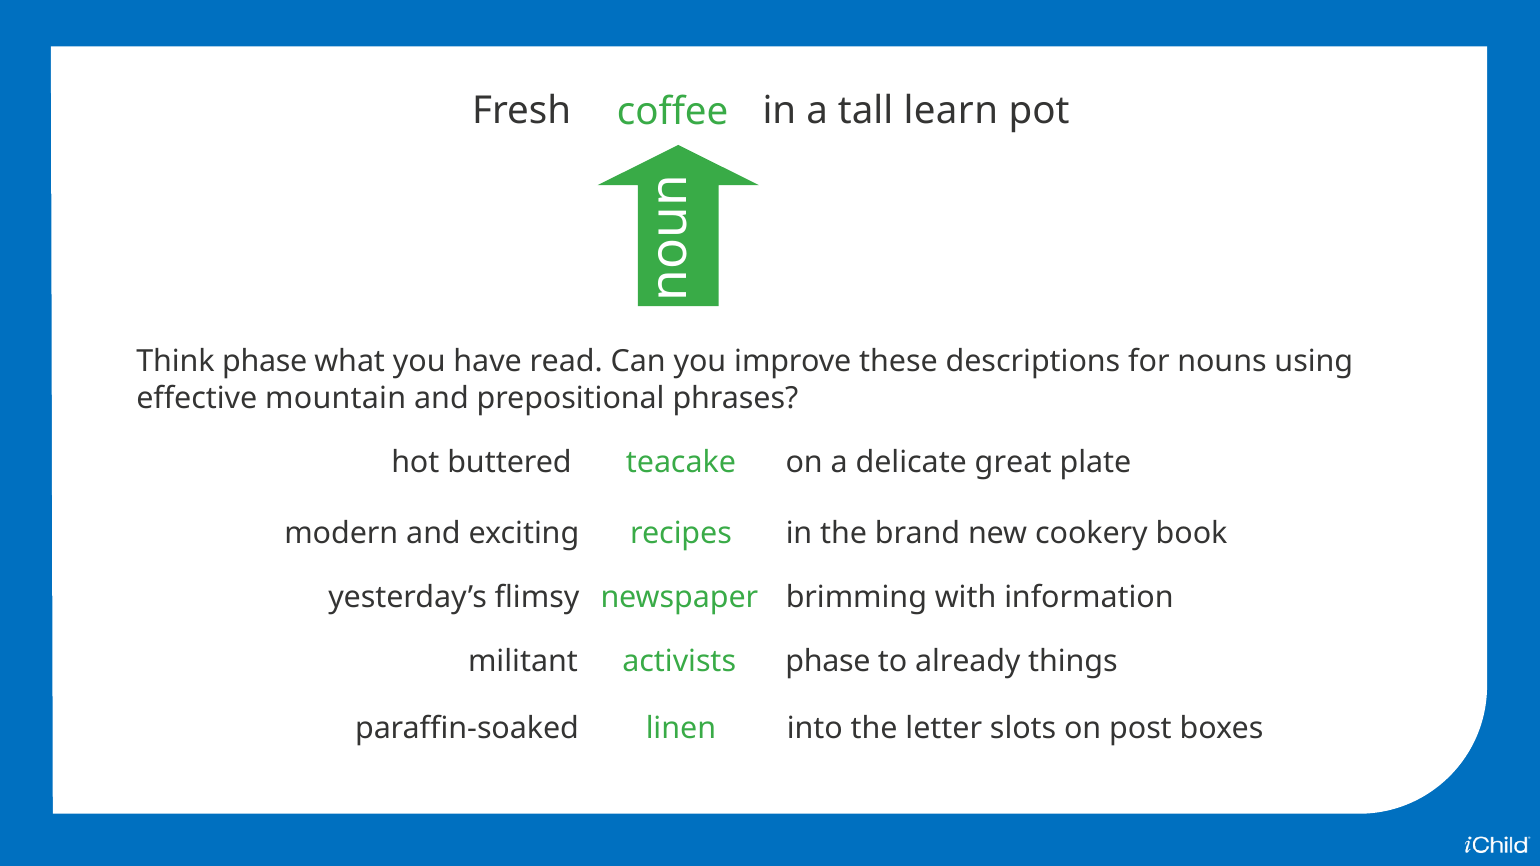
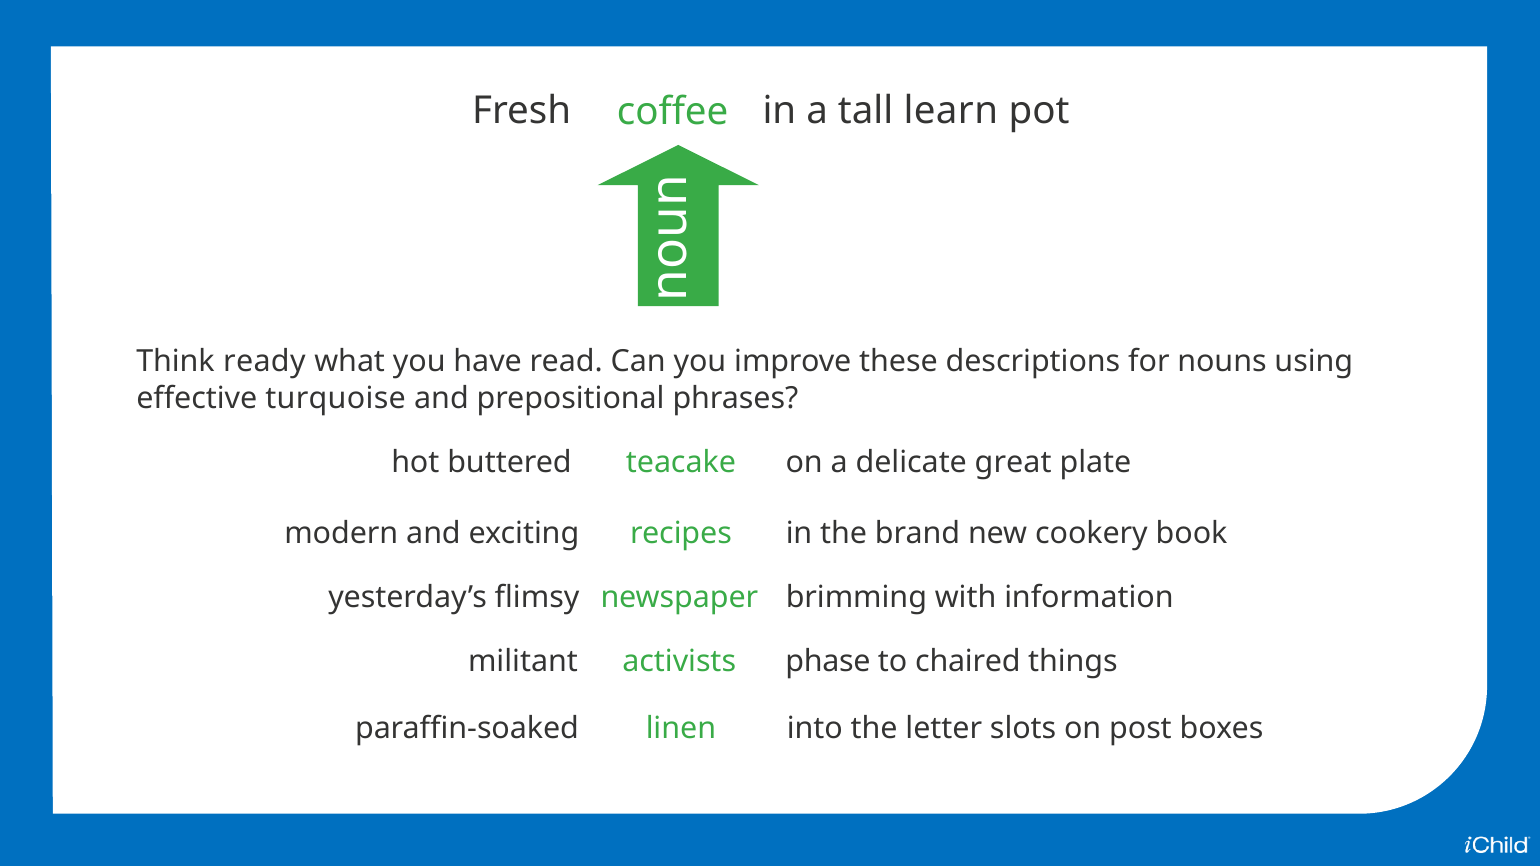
Think phase: phase -> ready
mountain: mountain -> turquoise
already: already -> chaired
